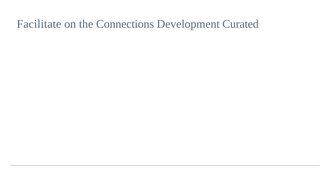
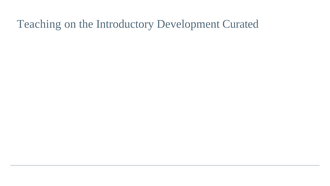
Facilitate: Facilitate -> Teaching
Connections: Connections -> Introductory
